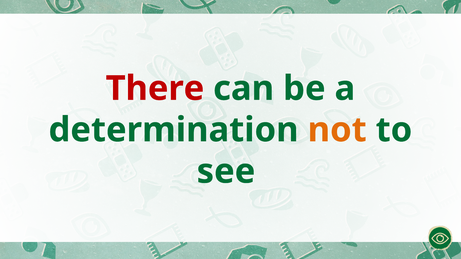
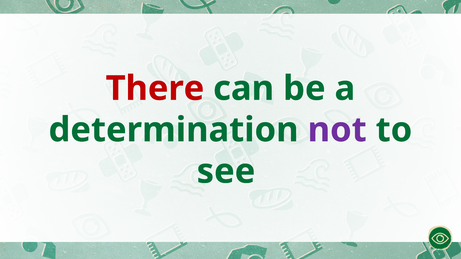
not colour: orange -> purple
